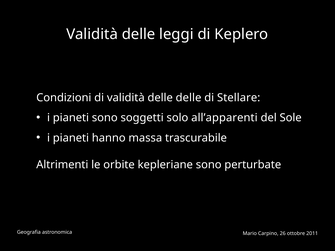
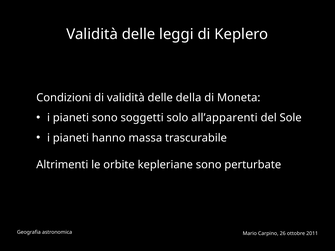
delle delle: delle -> della
Stellare: Stellare -> Moneta
